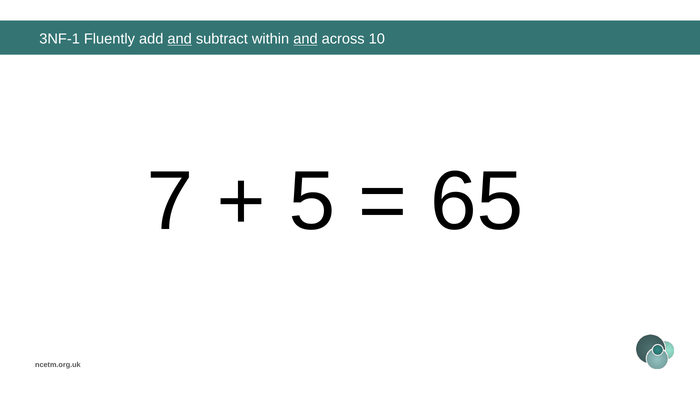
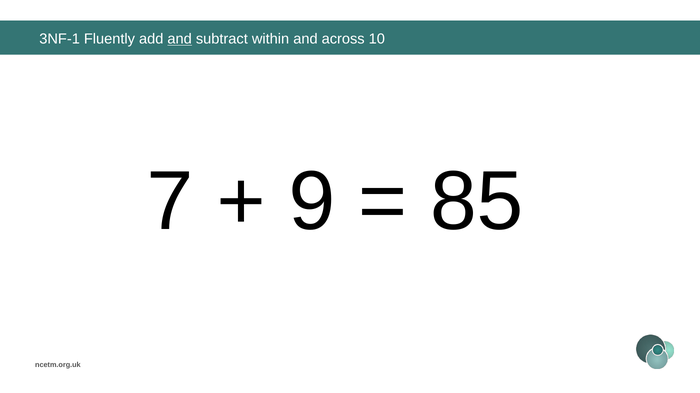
and at (305, 39) underline: present -> none
5: 5 -> 9
65: 65 -> 85
